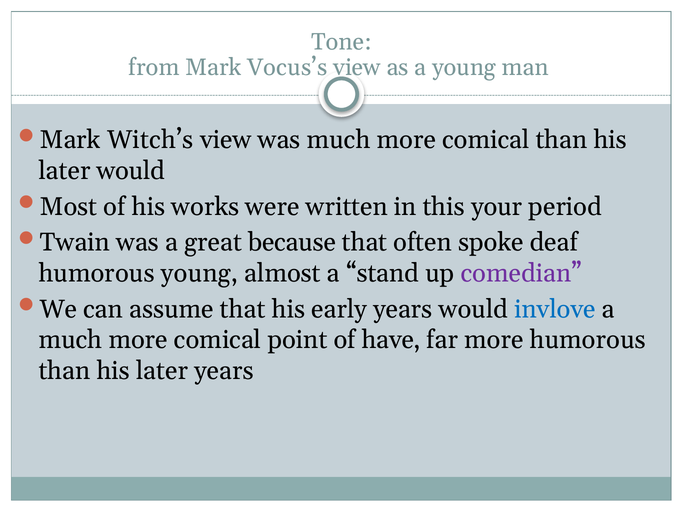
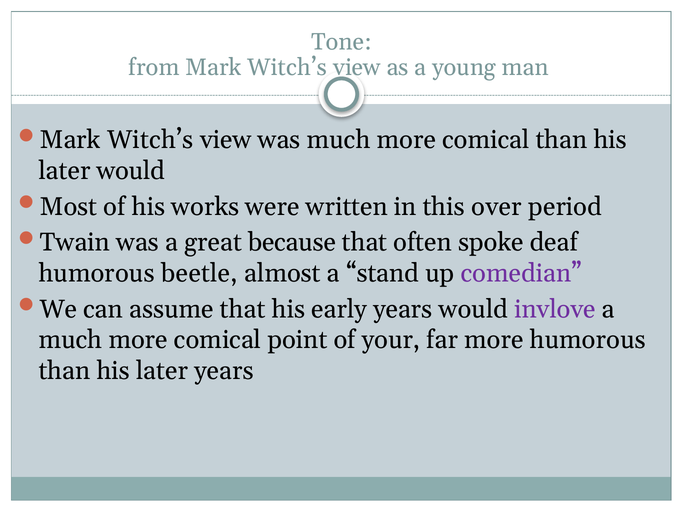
from Mark Vocus’s: Vocus’s -> Witch’s
your: your -> over
humorous young: young -> beetle
invlove colour: blue -> purple
have: have -> your
